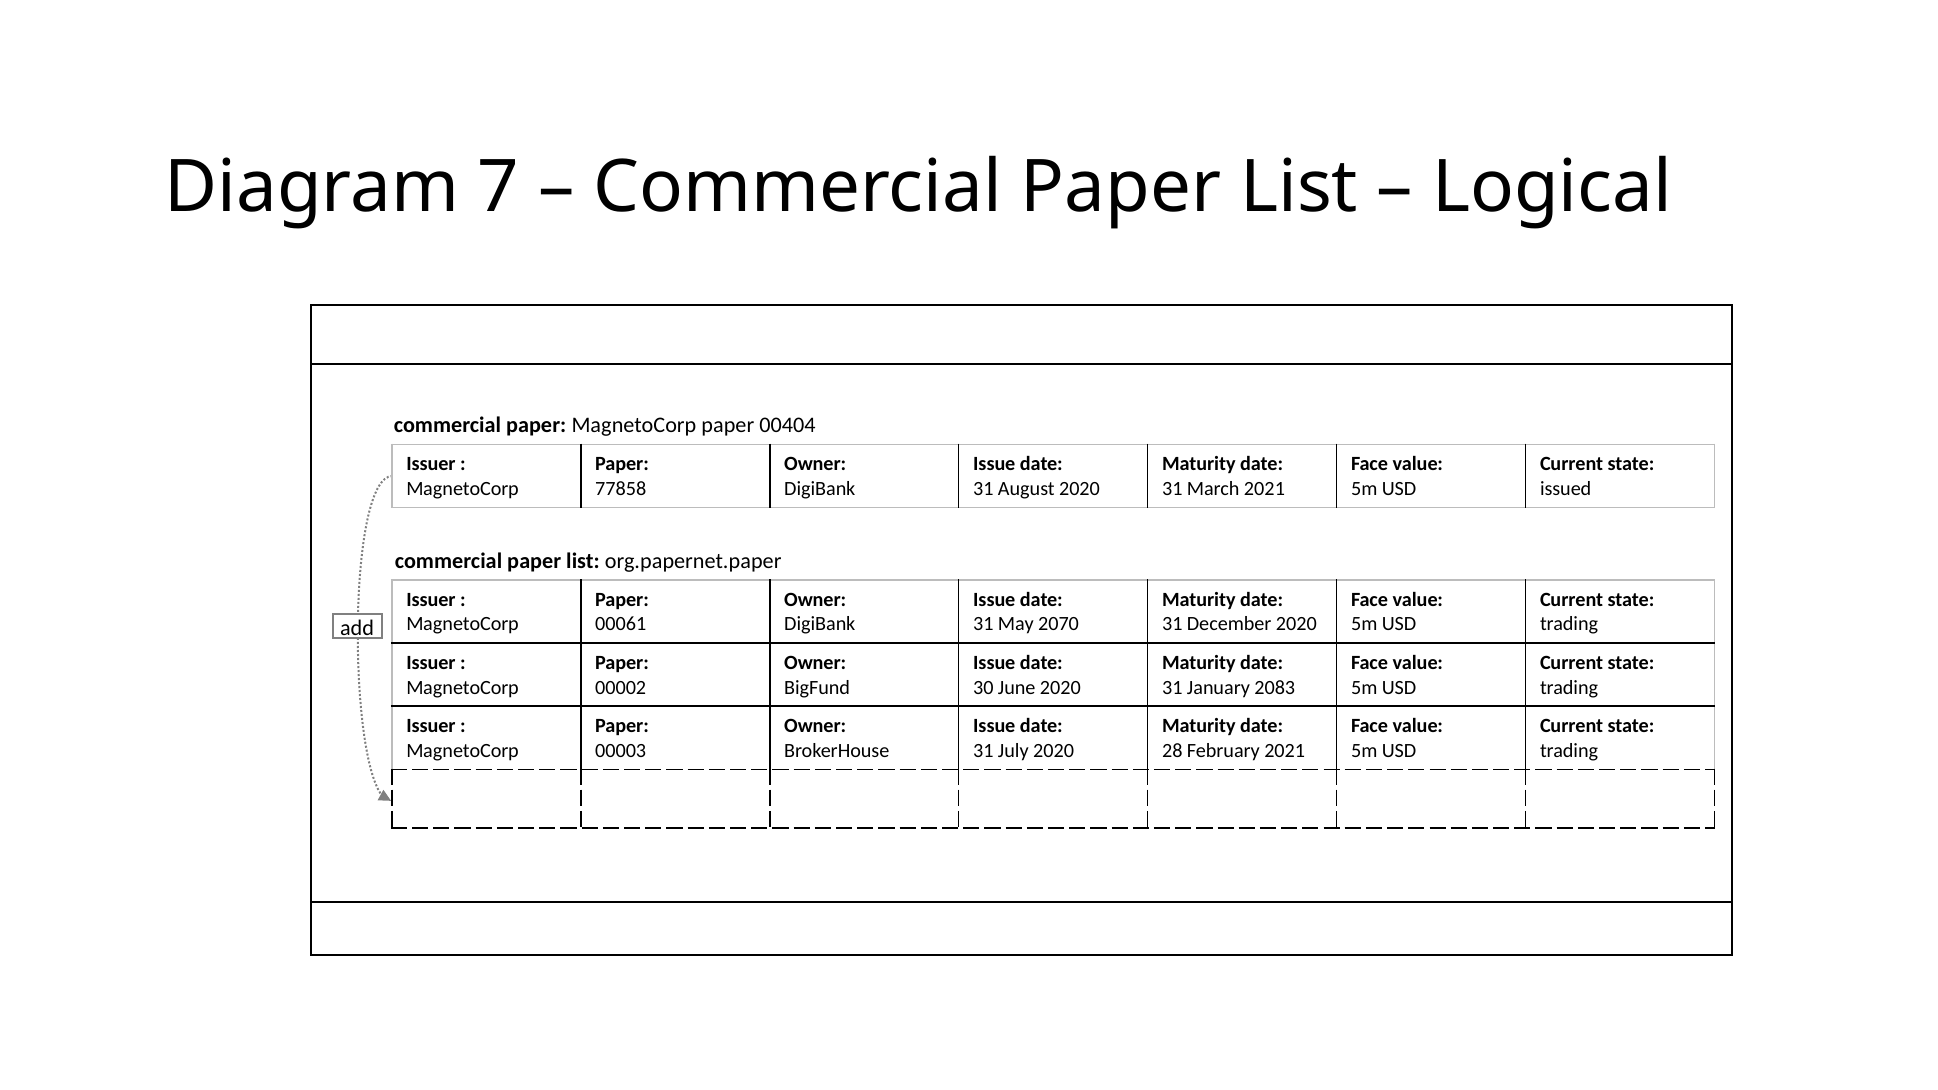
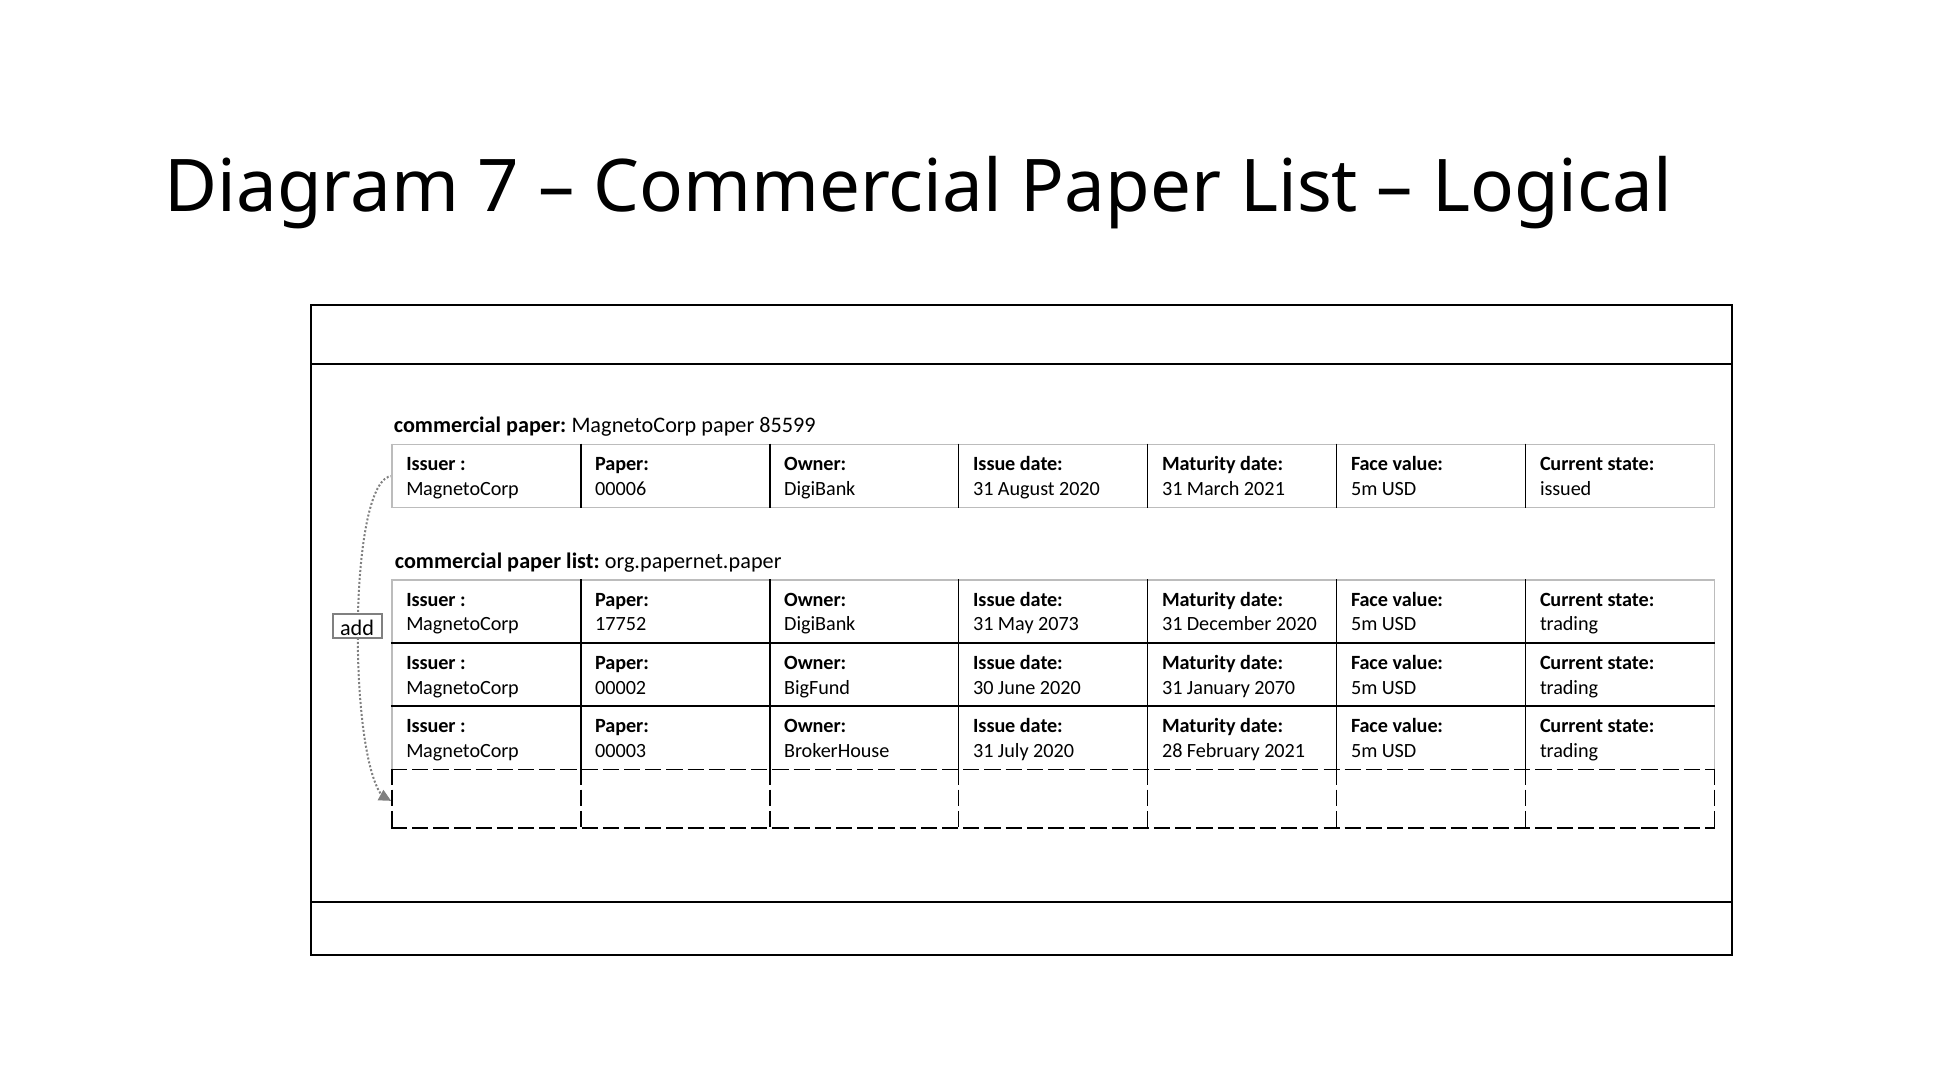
00404: 00404 -> 85599
77858: 77858 -> 00006
00061: 00061 -> 17752
2070: 2070 -> 2073
2083: 2083 -> 2070
